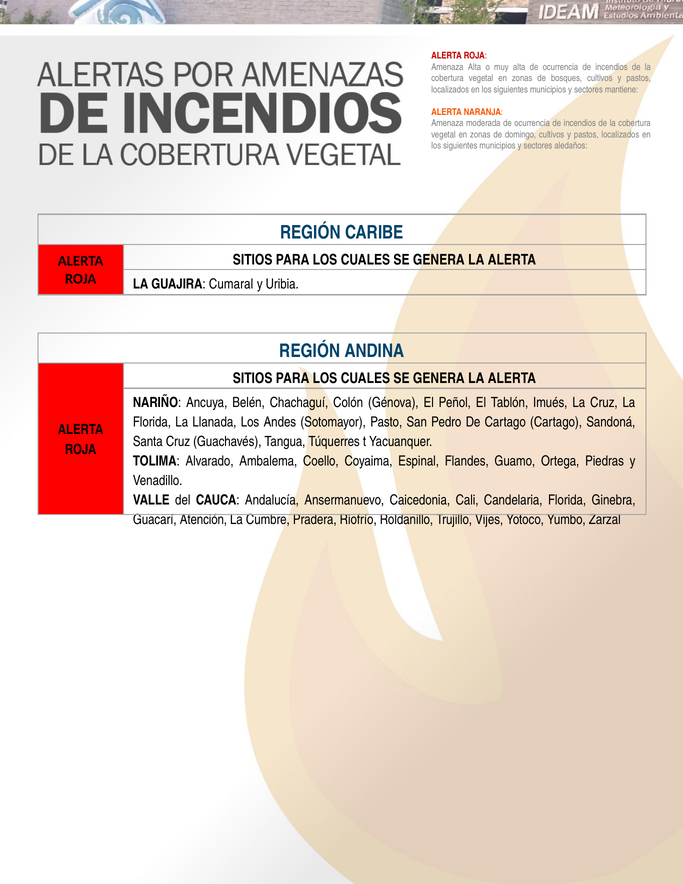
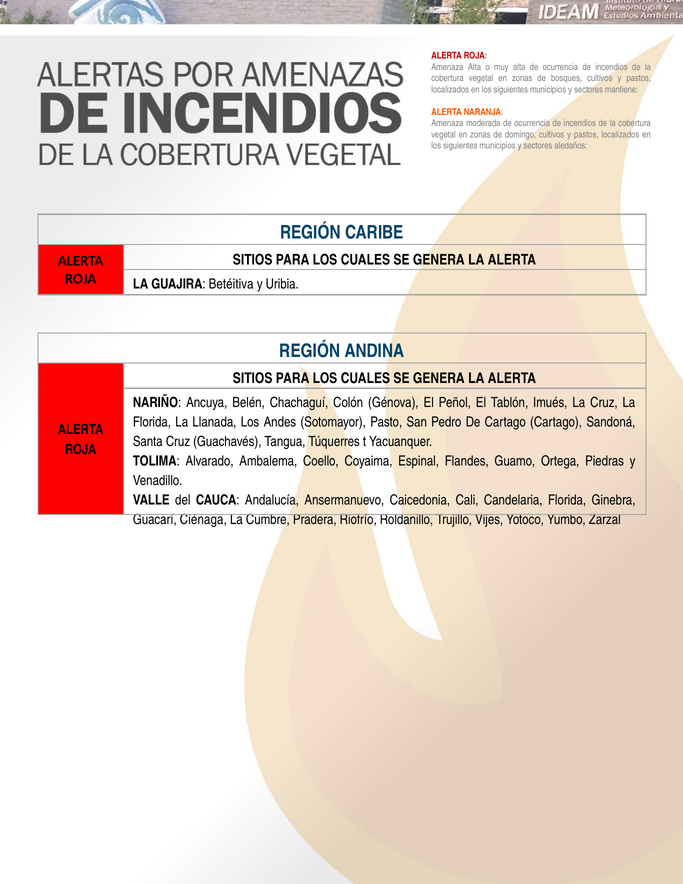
Cumaral: Cumaral -> Betéitiva
Atención: Atención -> Ciénaga
